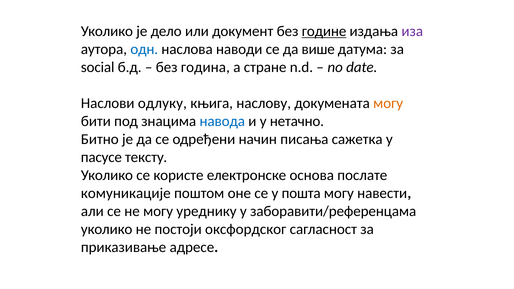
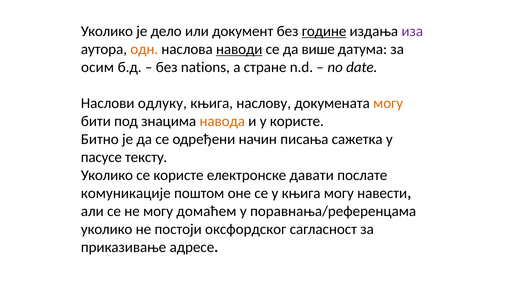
одн colour: blue -> orange
наводи underline: none -> present
social: social -> осим
година: година -> nations
навода colour: blue -> orange
у нетачно: нетачно -> користе
основа: основа -> давати
у пошта: пошта -> књига
уреднику: уреднику -> домаћем
заборавити/референцама: заборавити/референцама -> поравнања/референцама
